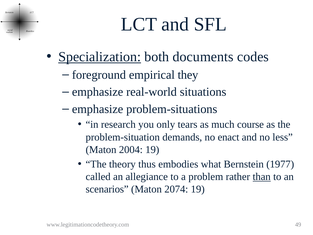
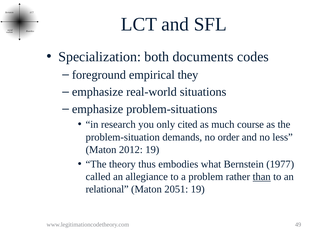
Specialization underline: present -> none
tears: tears -> cited
enact: enact -> order
2004: 2004 -> 2012
scenarios: scenarios -> relational
2074: 2074 -> 2051
